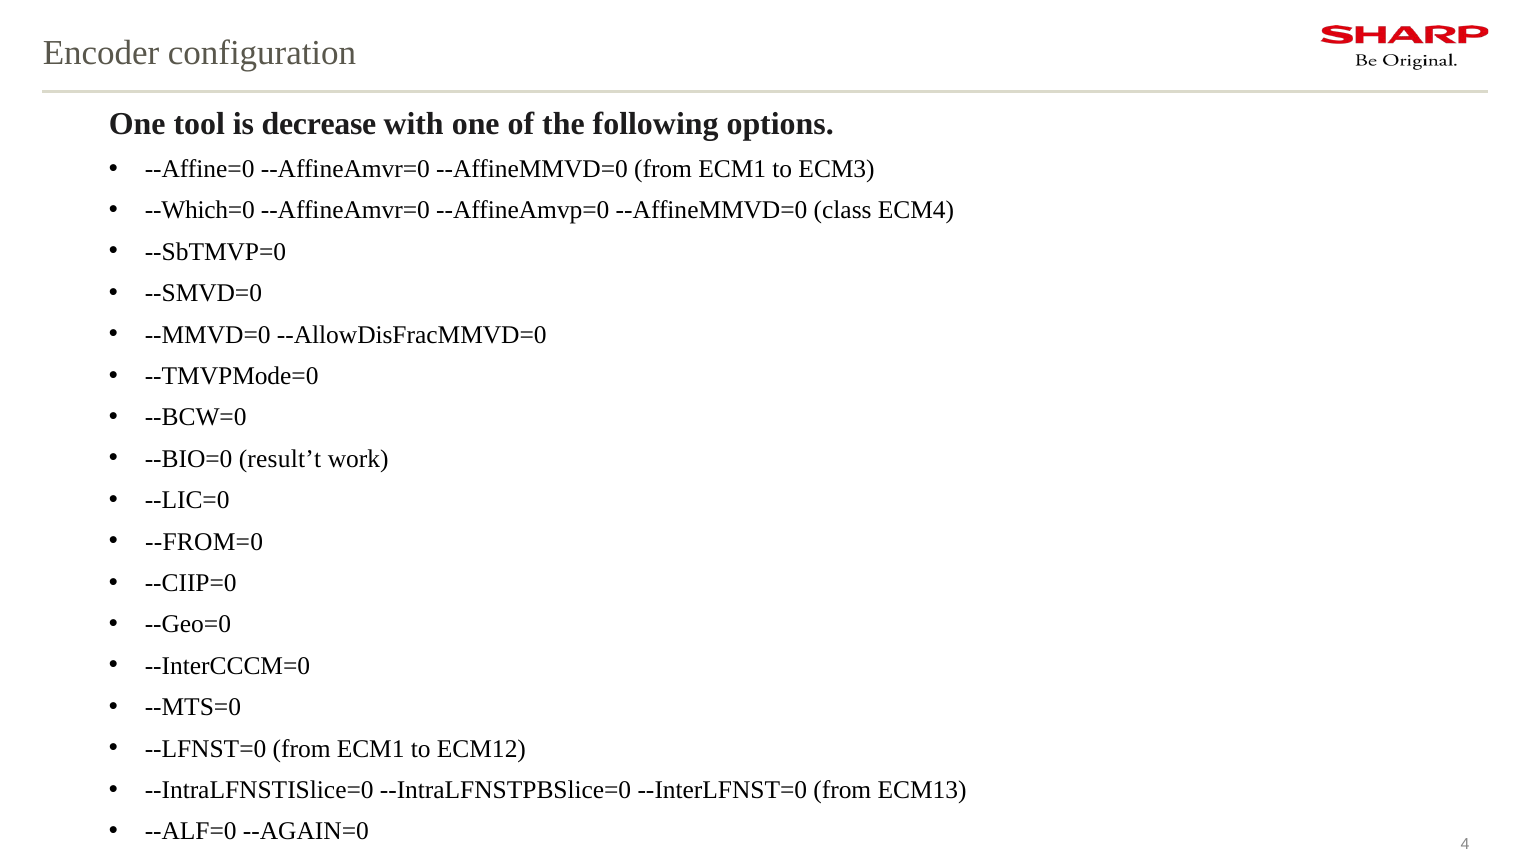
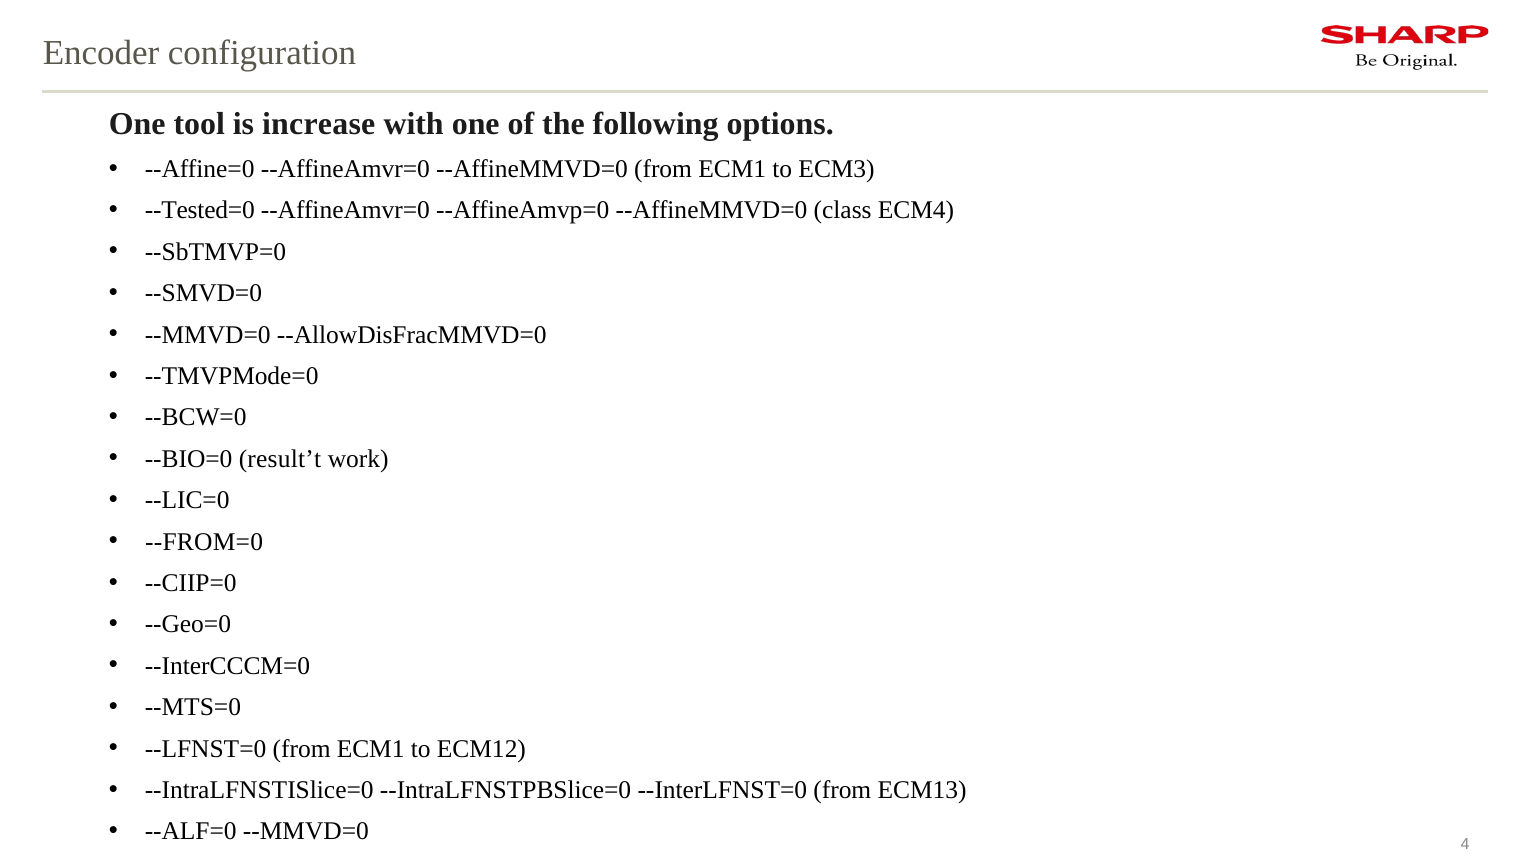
decrease: decrease -> increase
--Which=0: --Which=0 -> --Tested=0
--ALF=0 --AGAIN=0: --AGAIN=0 -> --MMVD=0
